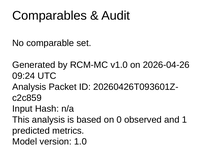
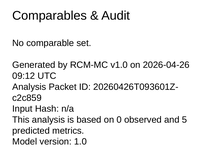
09:24: 09:24 -> 09:12
1: 1 -> 5
